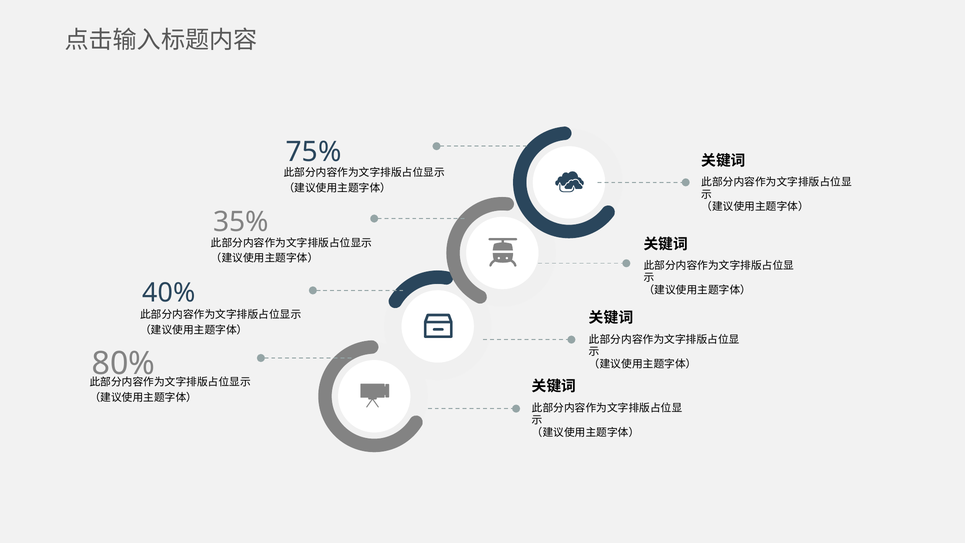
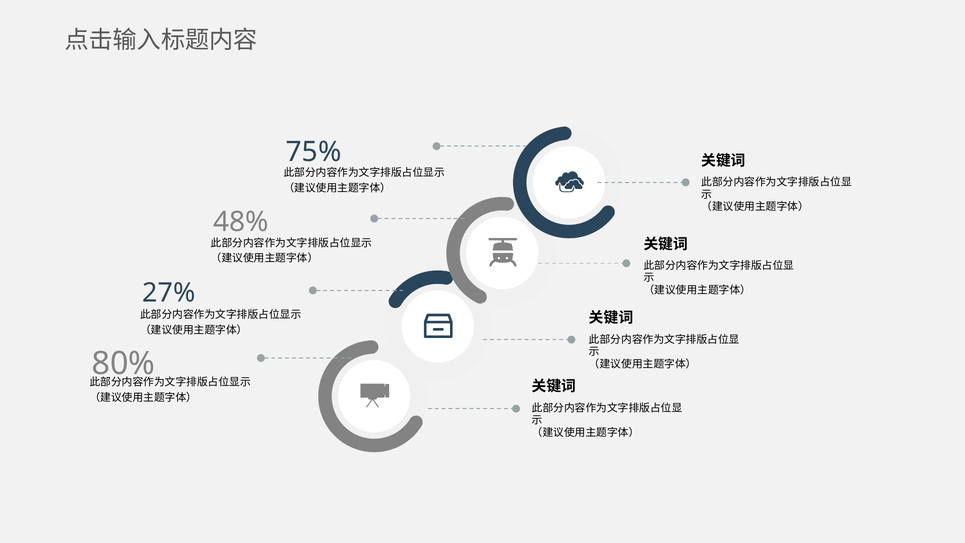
35%: 35% -> 48%
40%: 40% -> 27%
